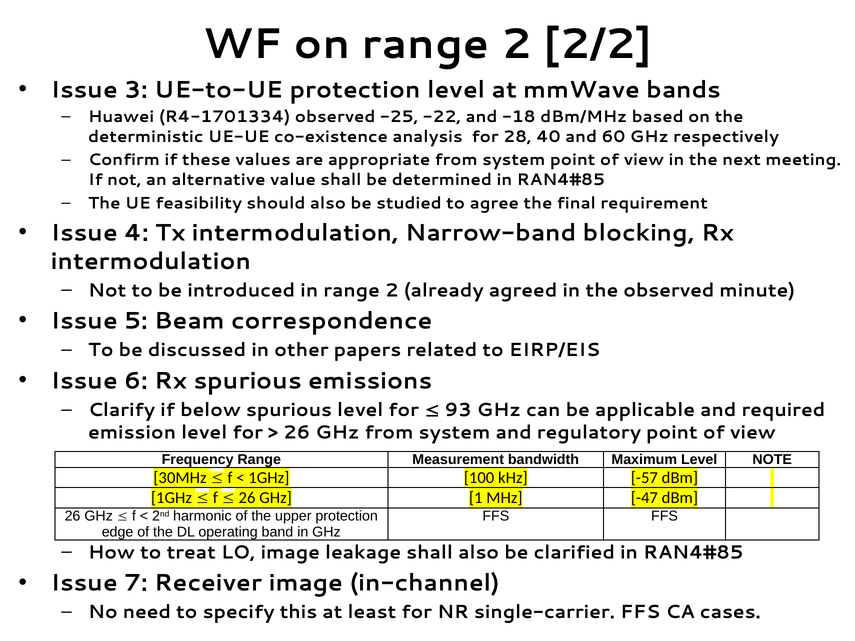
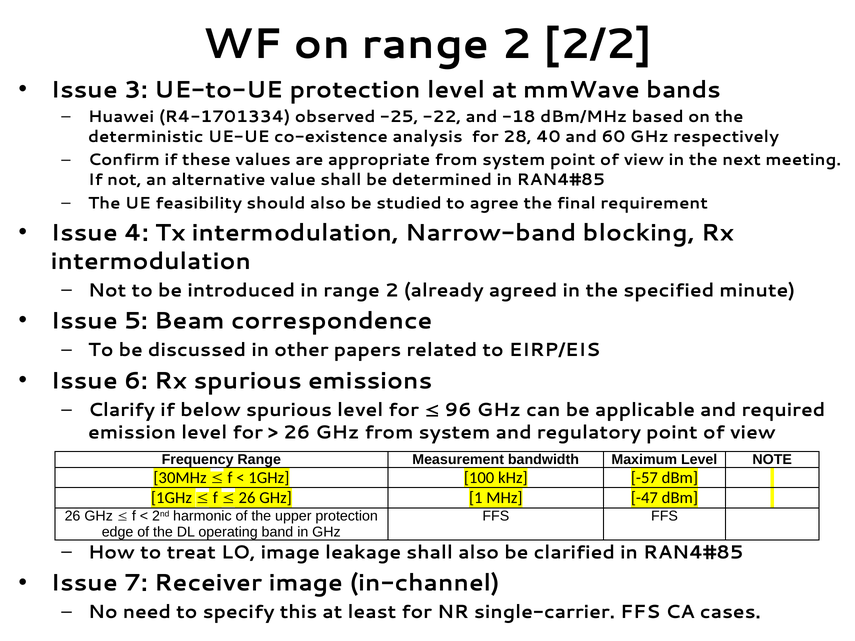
the observed: observed -> specified
93: 93 -> 96
